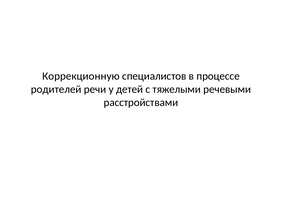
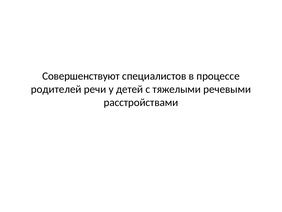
Коррекционную: Коррекционную -> Совершенствуют
